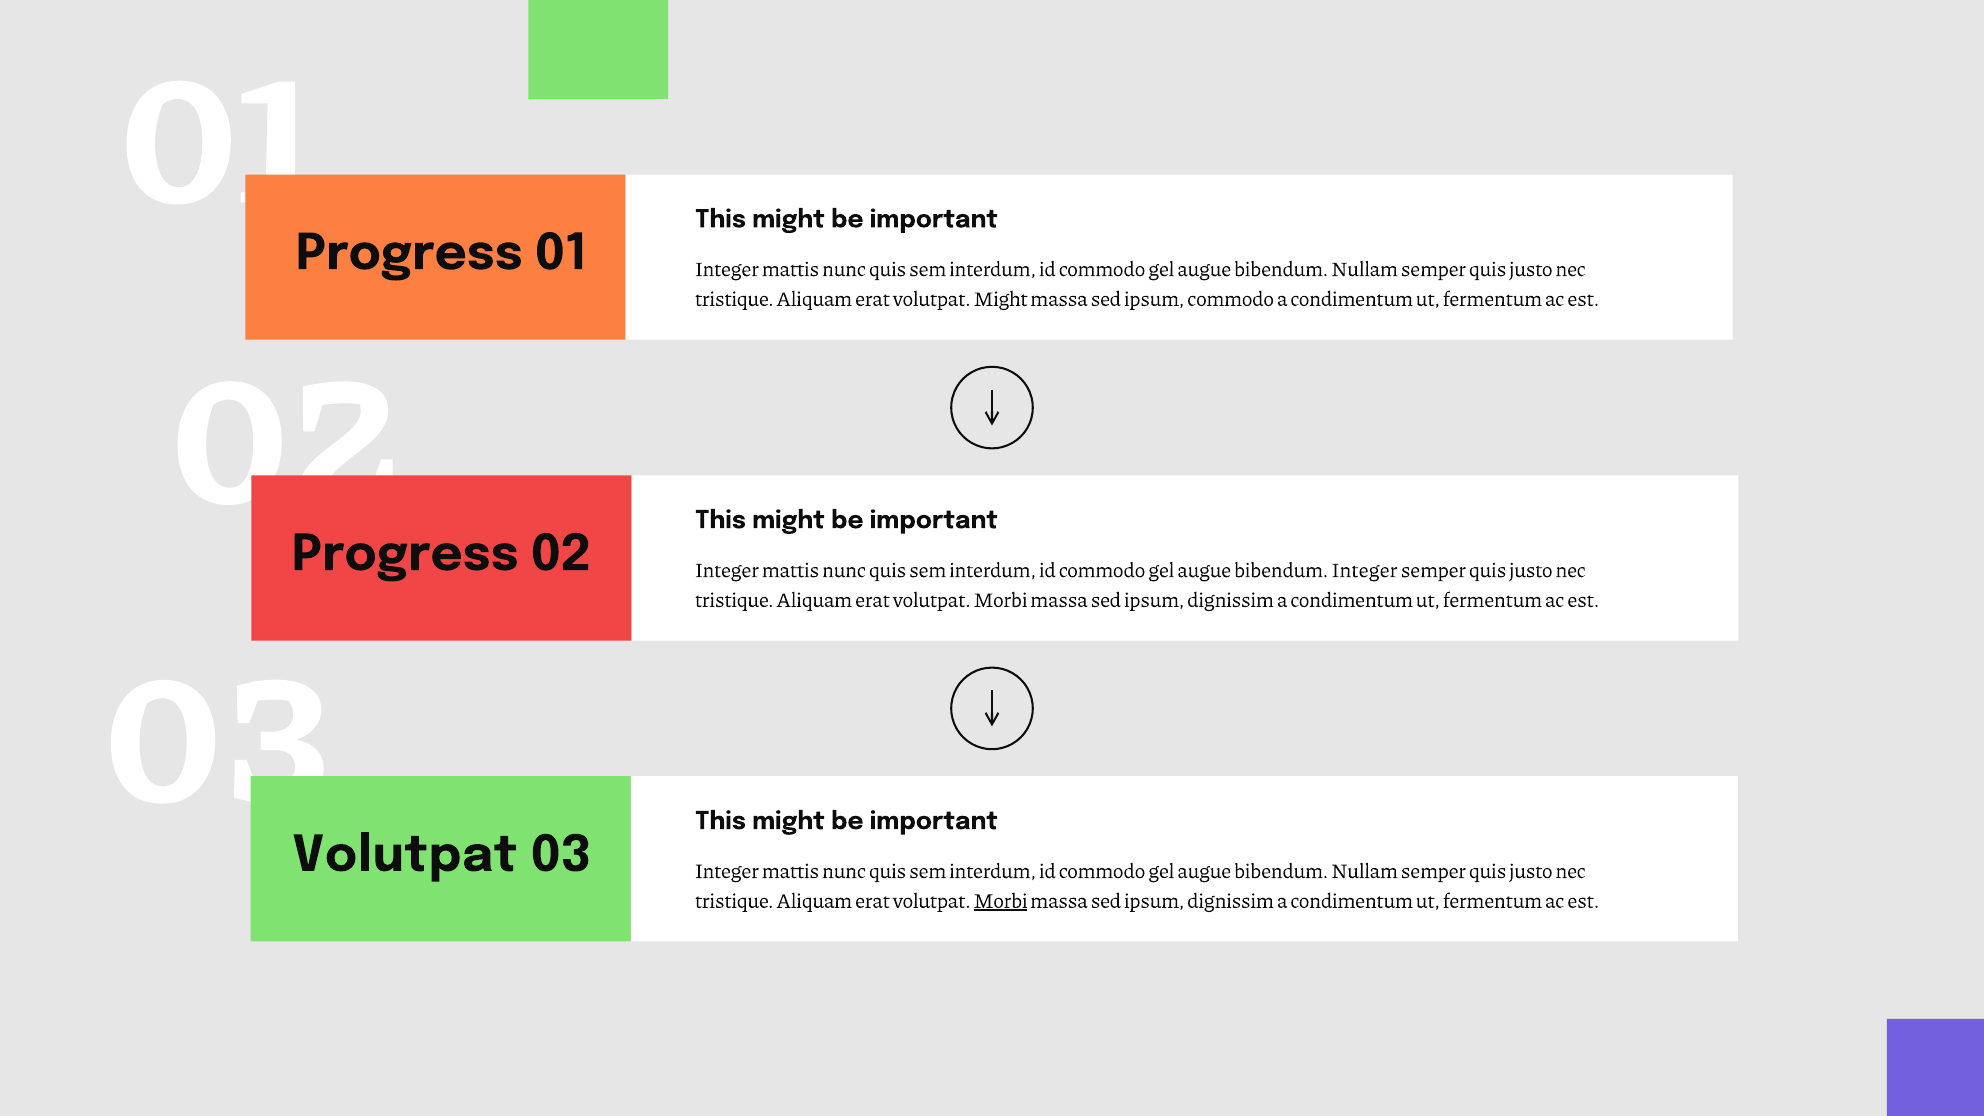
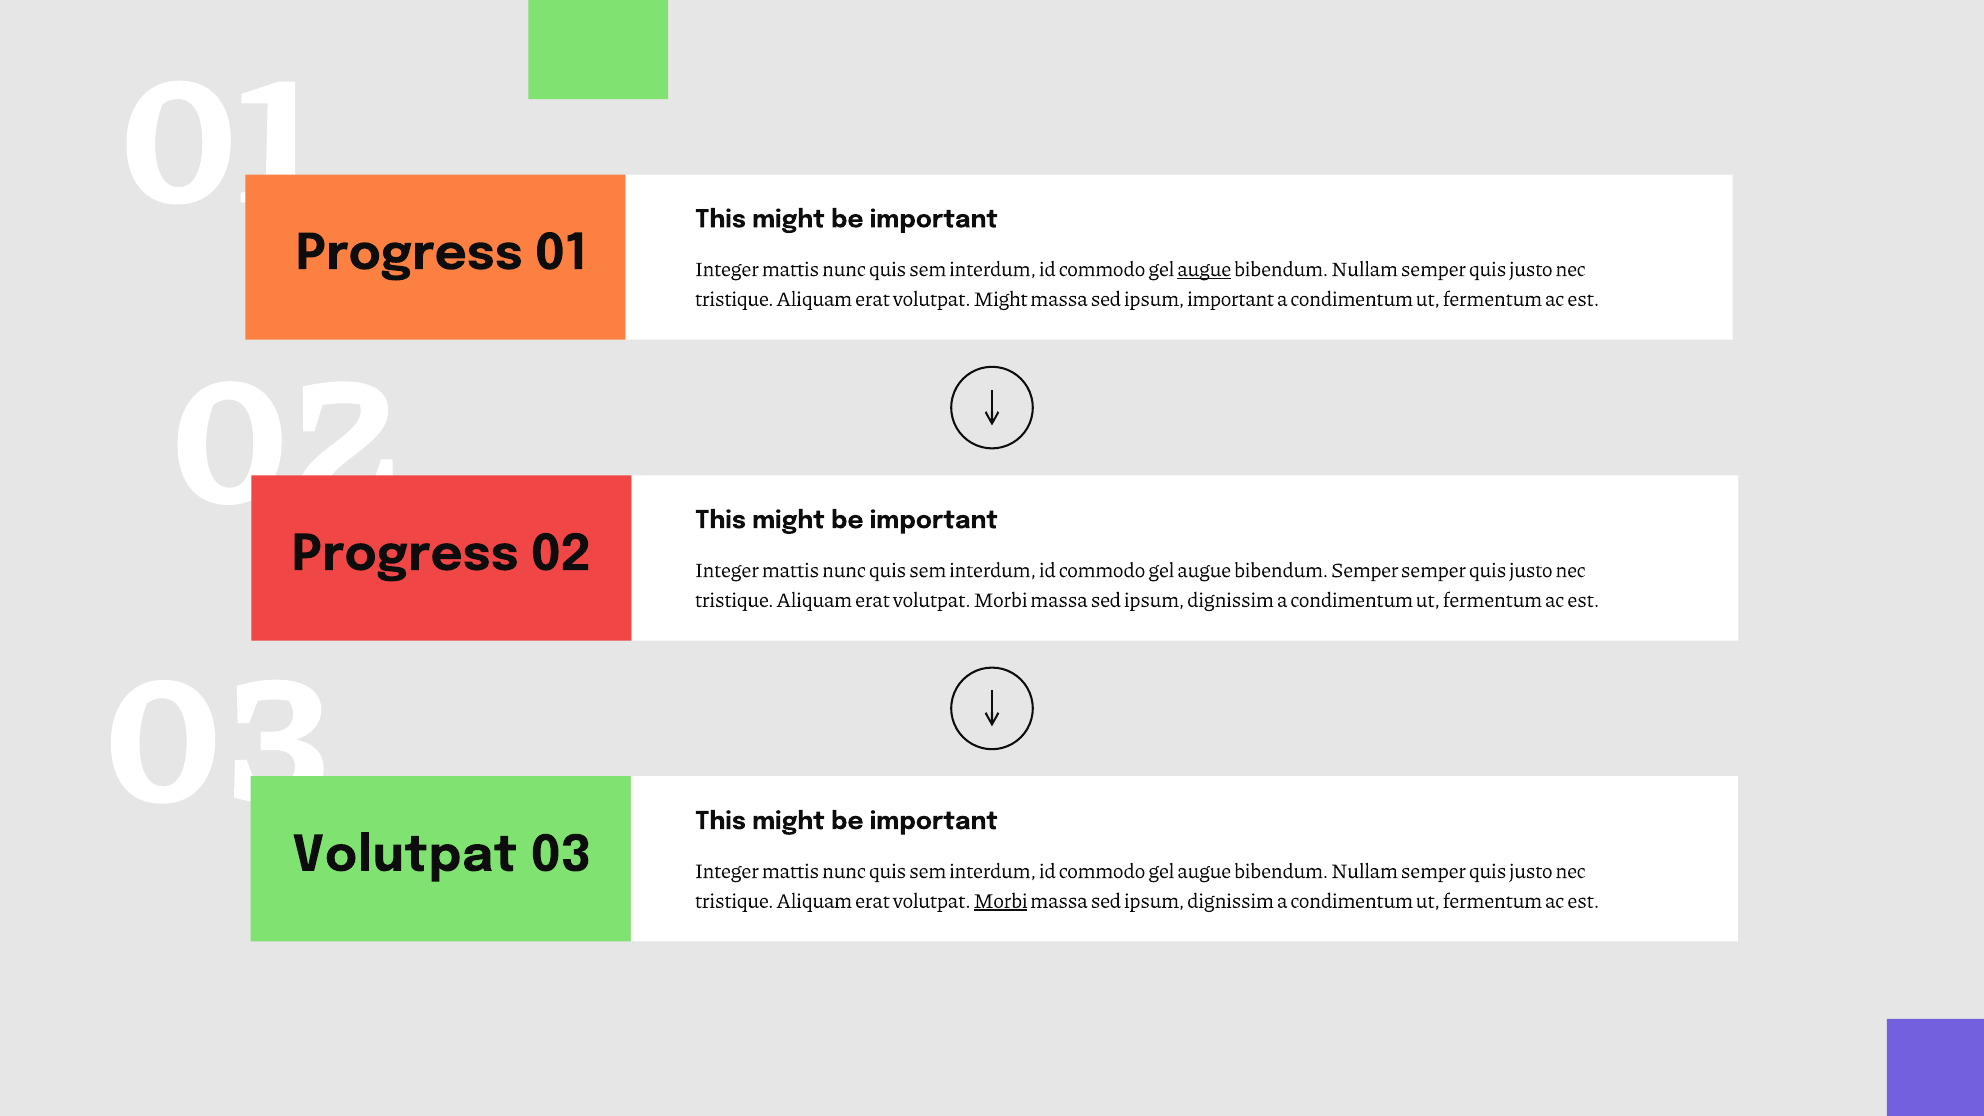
augue at (1204, 269) underline: none -> present
ipsum commodo: commodo -> important
bibendum Integer: Integer -> Semper
